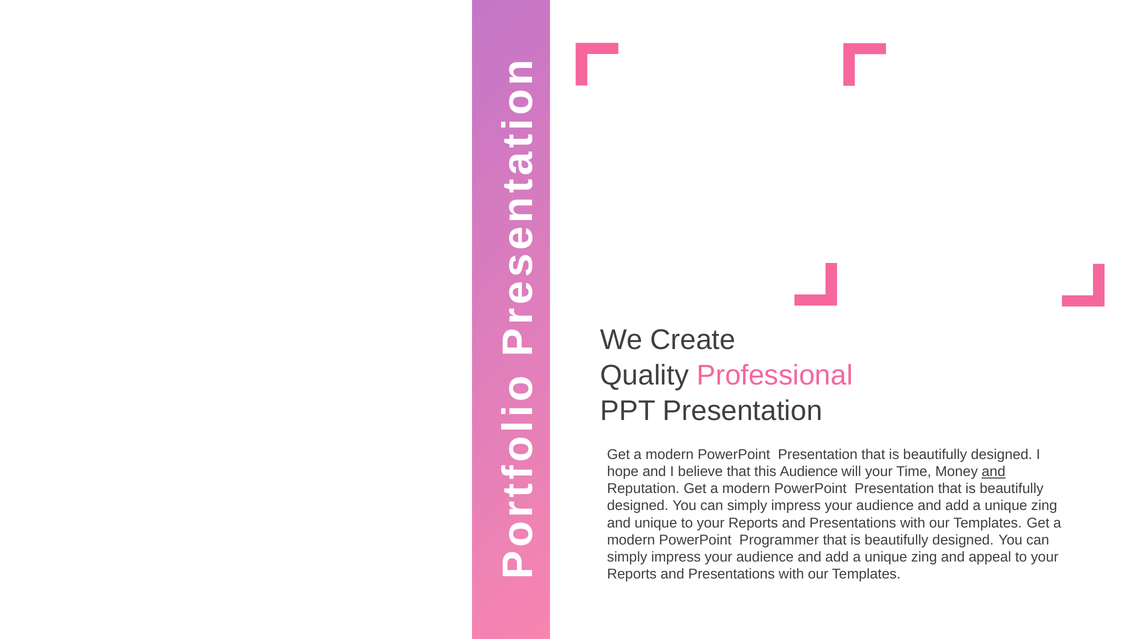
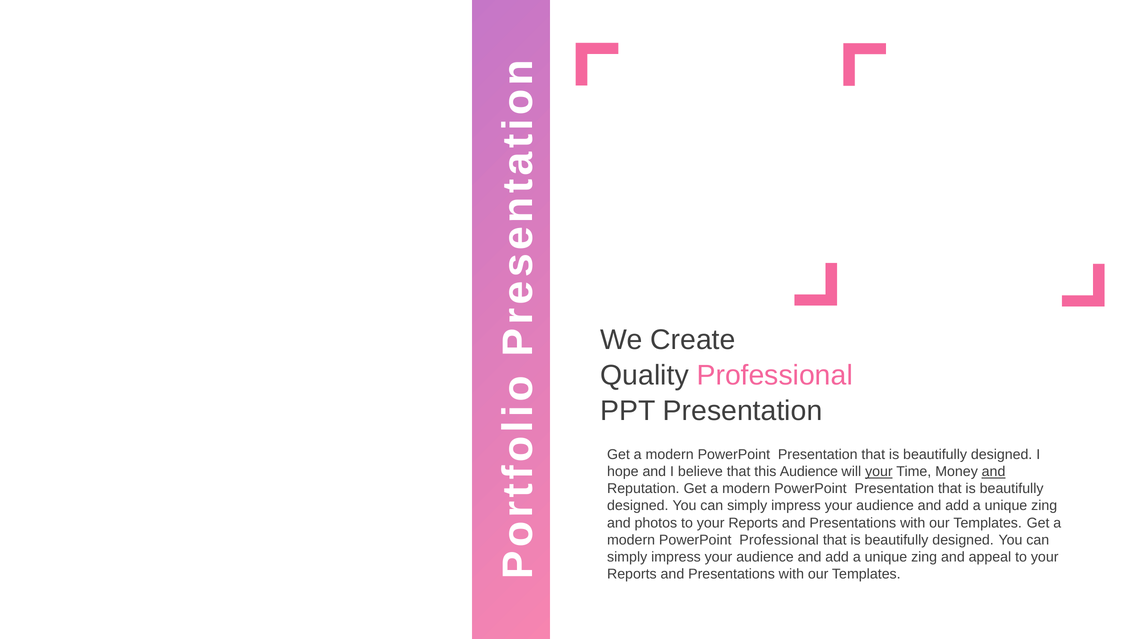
your at (879, 472) underline: none -> present
and unique: unique -> photos
PowerPoint Programmer: Programmer -> Professional
